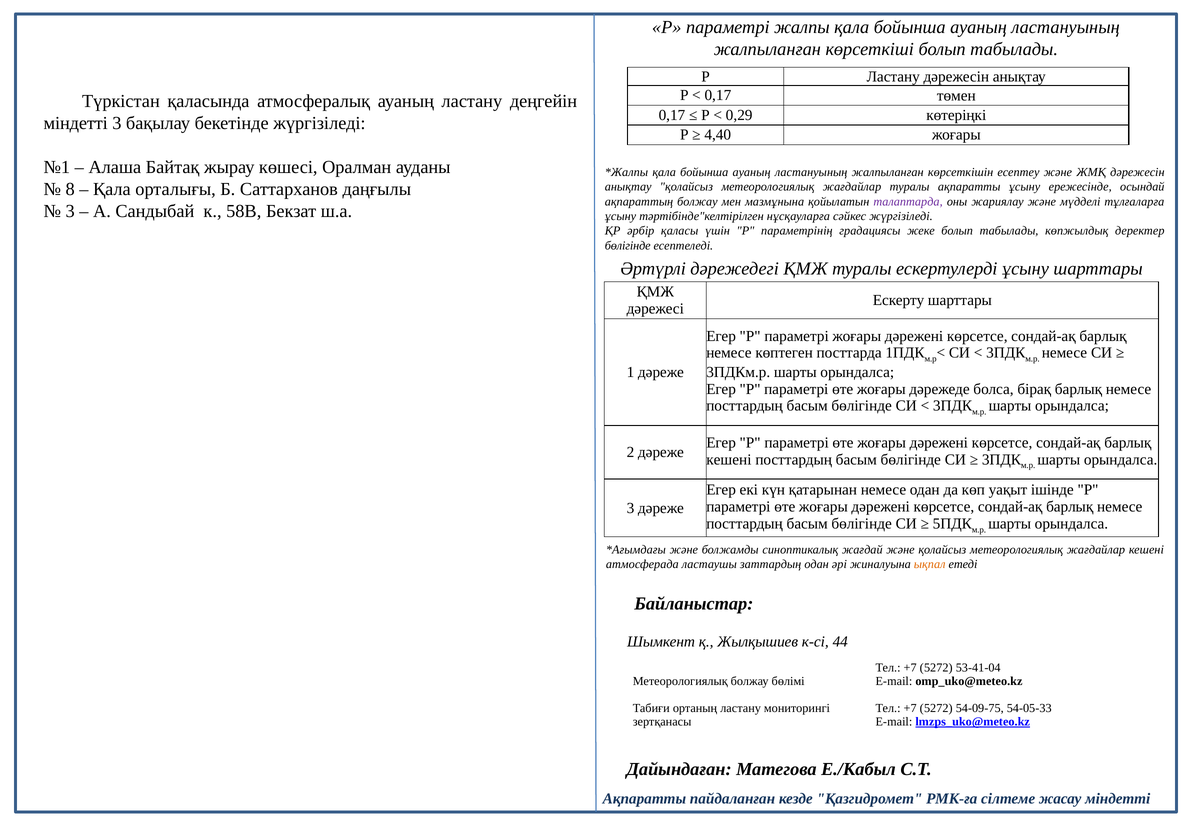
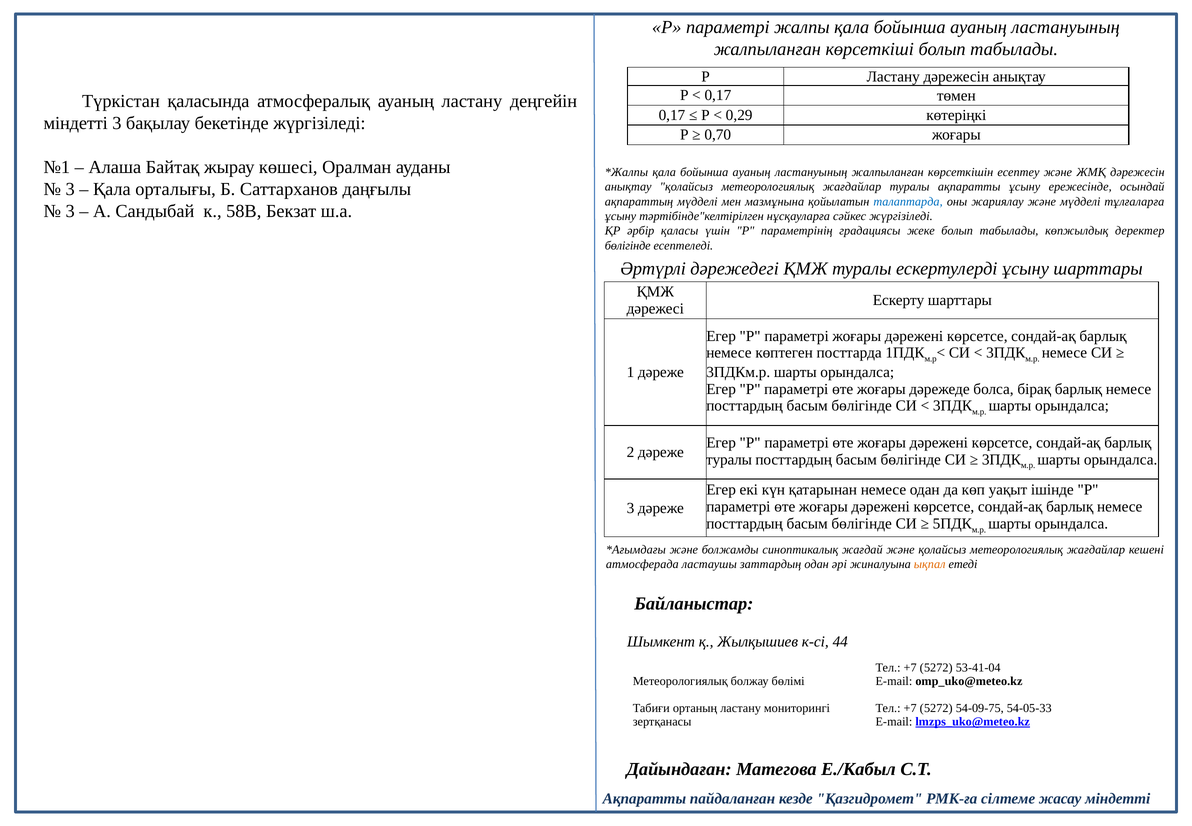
4,40: 4,40 -> 0,70
8 at (70, 189): 8 -> 3
ақпараттың болжау: болжау -> мүдделі
талаптарда colour: purple -> blue
кешені at (729, 459): кешені -> туралы
